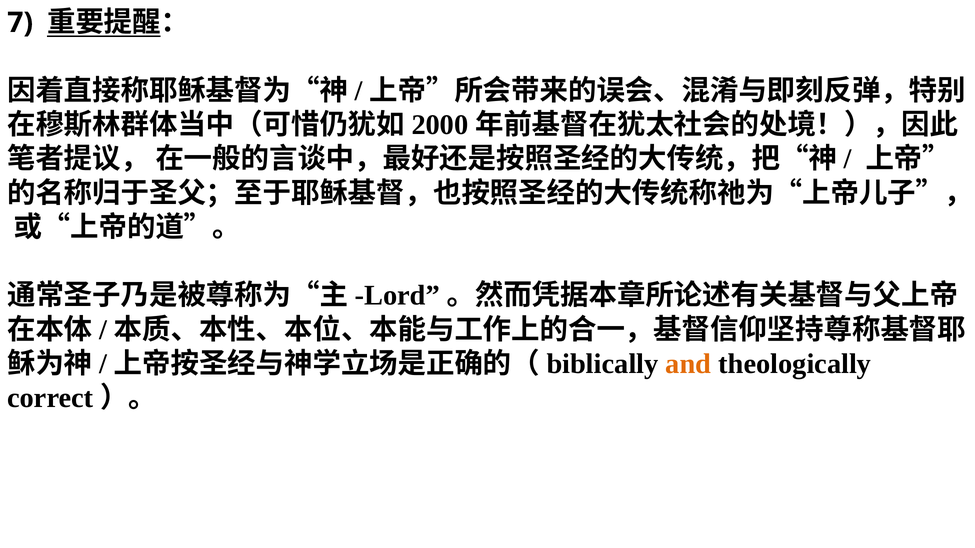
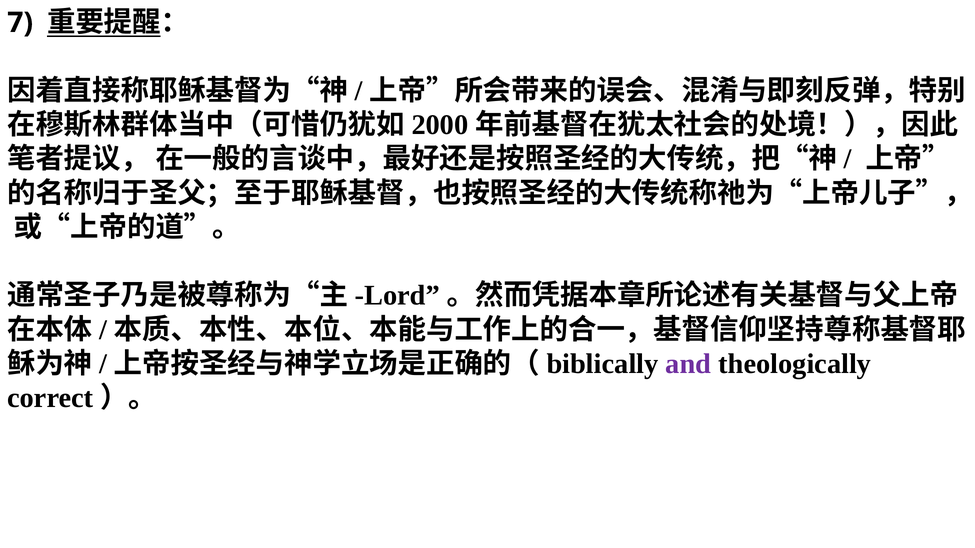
and colour: orange -> purple
